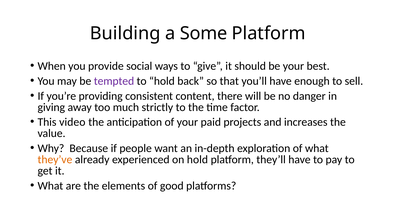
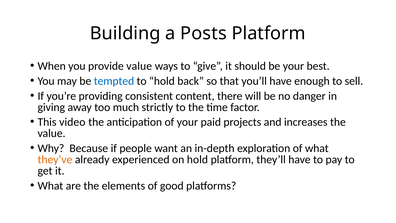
Some: Some -> Posts
provide social: social -> value
tempted colour: purple -> blue
